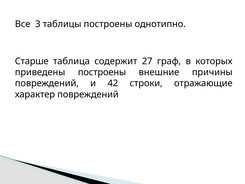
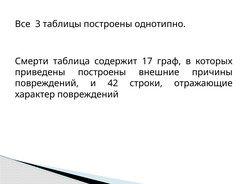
Старше: Старше -> Смерти
27: 27 -> 17
